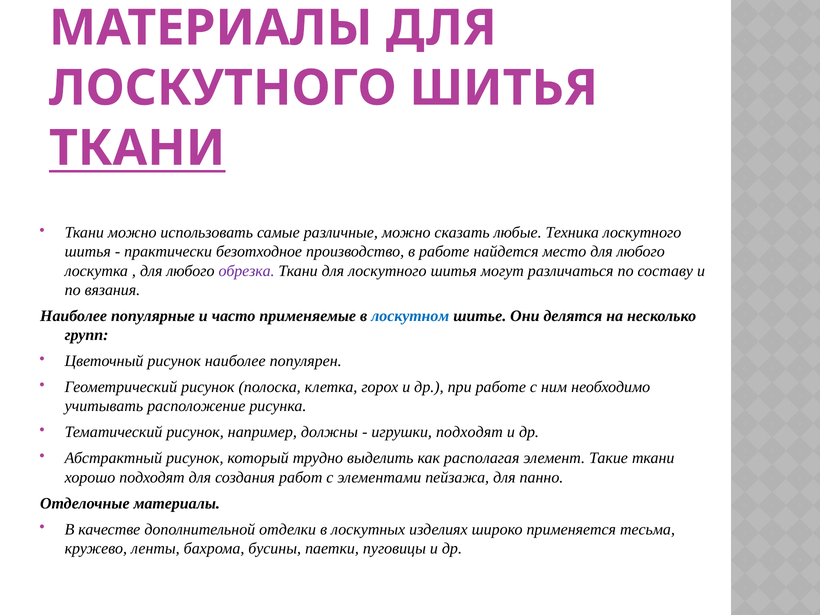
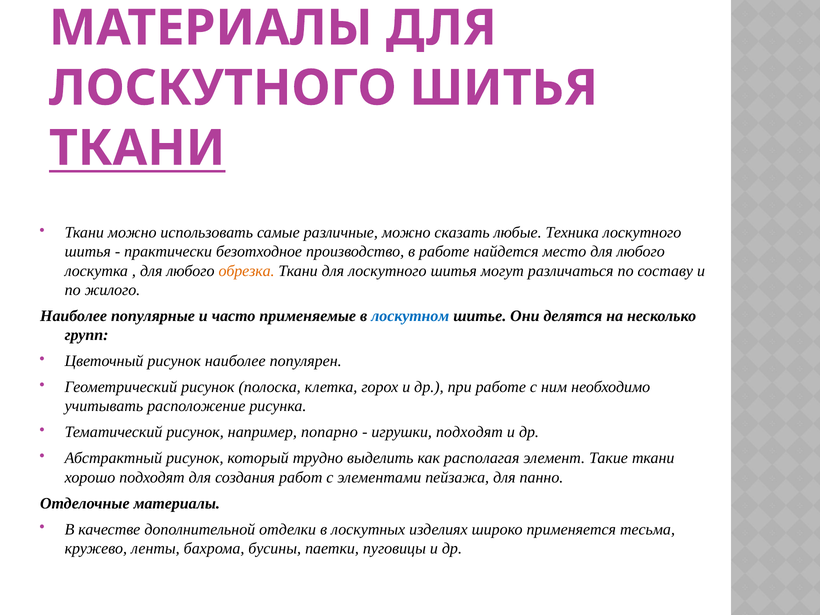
обрезка colour: purple -> orange
вязания: вязания -> жилого
должны: должны -> попарно
